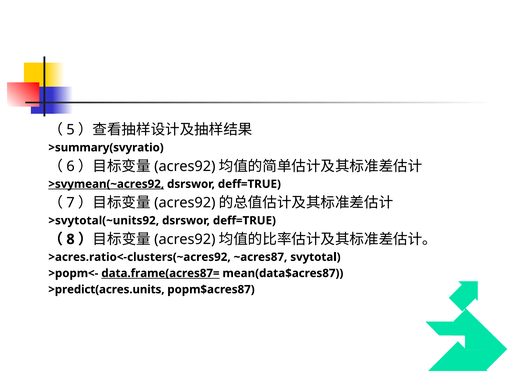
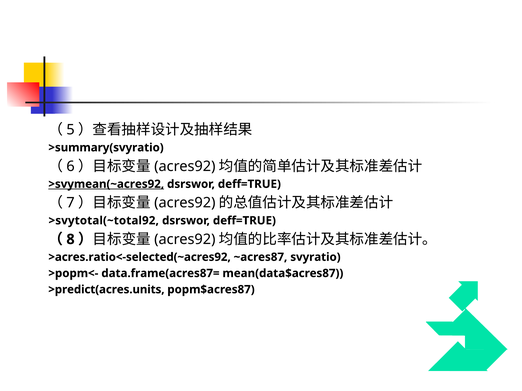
>svytotal(~units92: >svytotal(~units92 -> >svytotal(~total92
>acres.ratio<-clusters(~acres92: >acres.ratio<-clusters(~acres92 -> >acres.ratio<-selected(~acres92
svytotal: svytotal -> svyratio
data.frame(acres87= underline: present -> none
